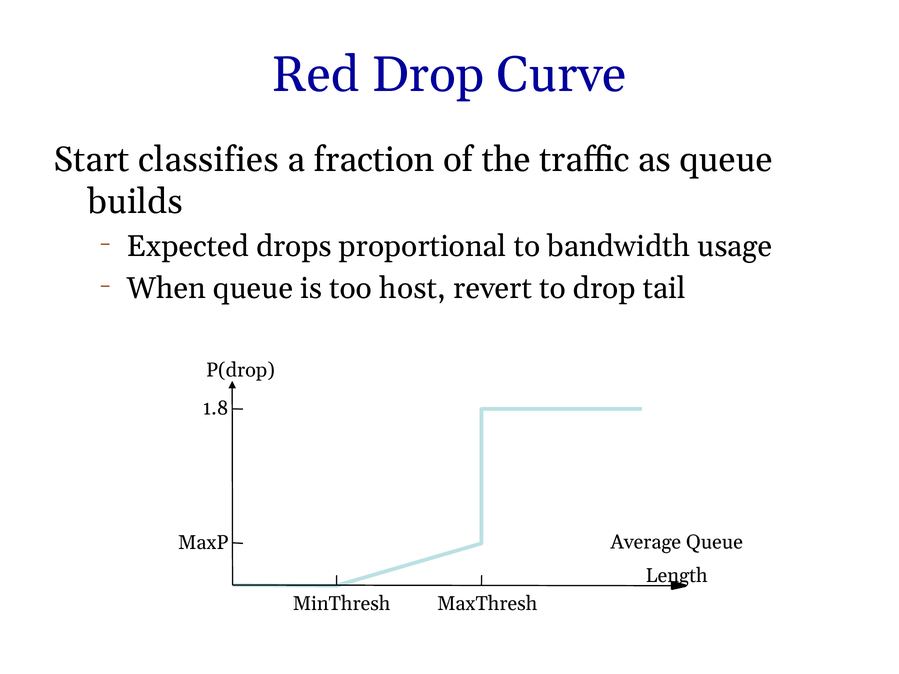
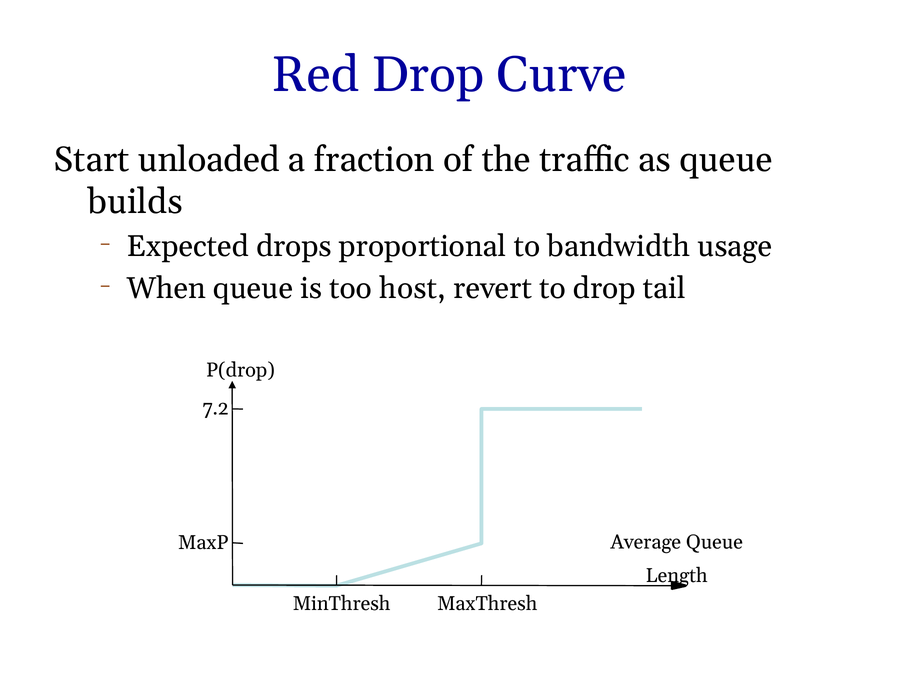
classifies: classifies -> unloaded
1.8: 1.8 -> 7.2
